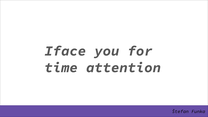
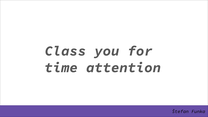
Iface: Iface -> Class
